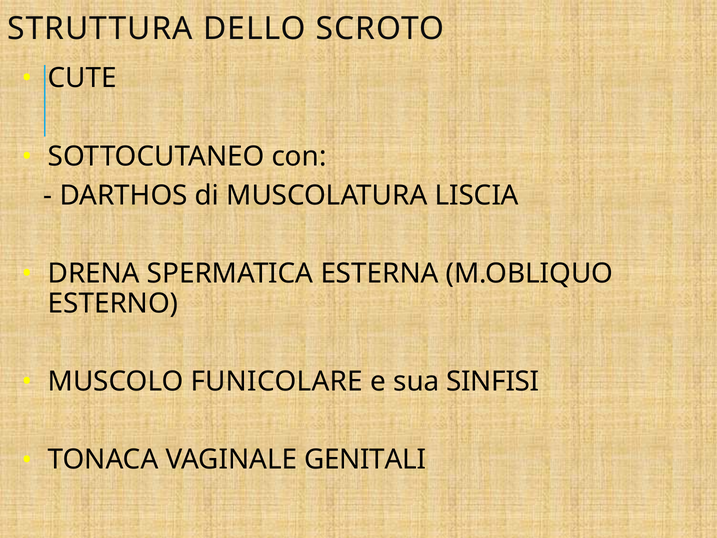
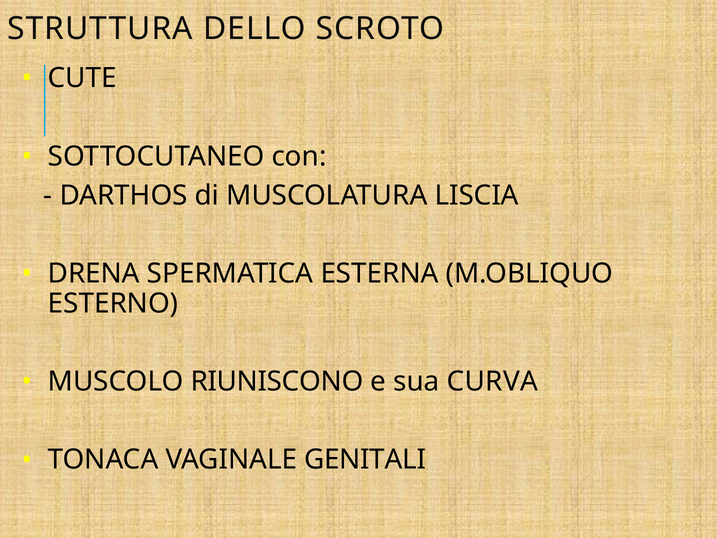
FUNICOLARE: FUNICOLARE -> RIUNISCONO
SINFISI: SINFISI -> CURVA
